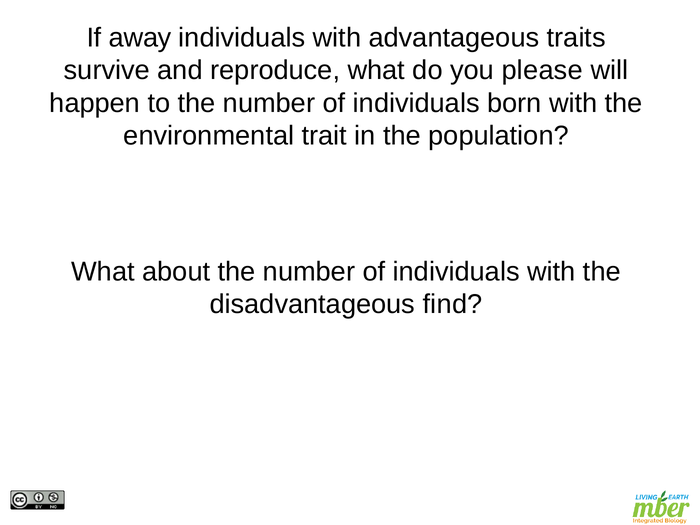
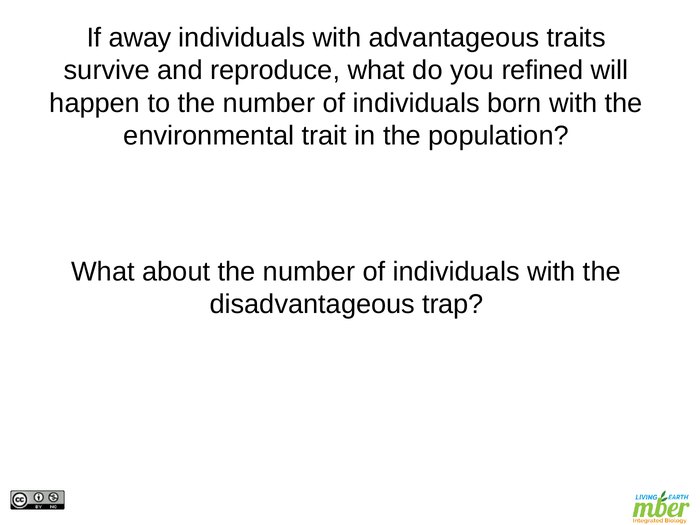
please: please -> refined
find: find -> trap
